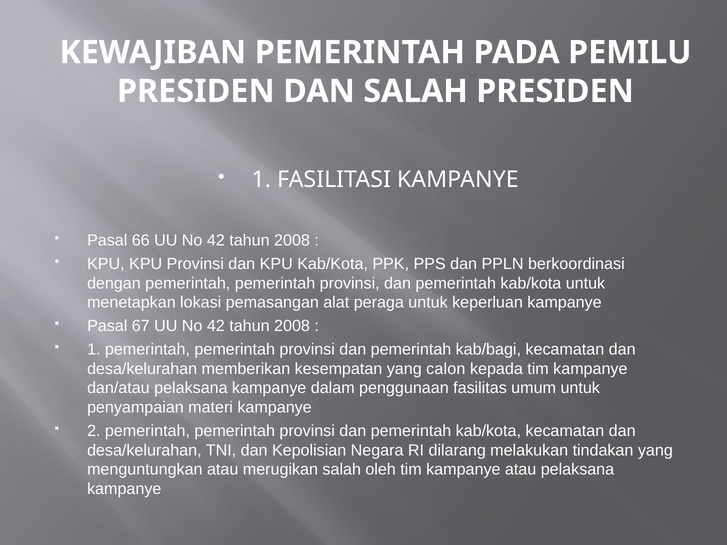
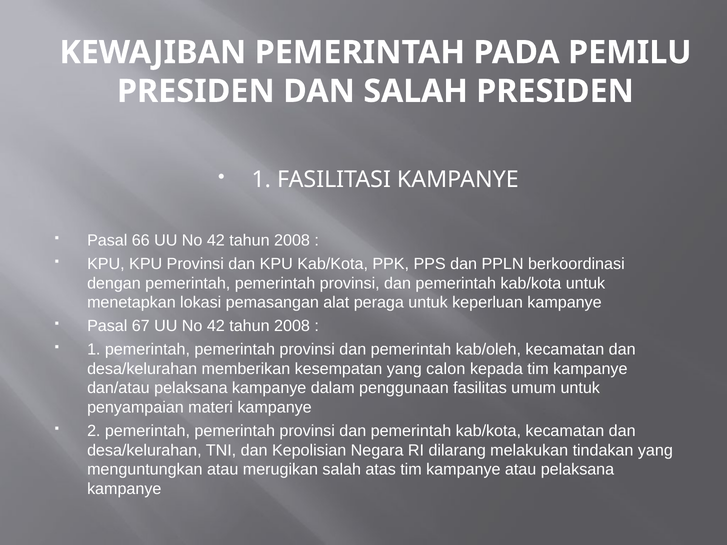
kab/bagi: kab/bagi -> kab/oleh
oleh: oleh -> atas
